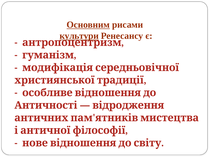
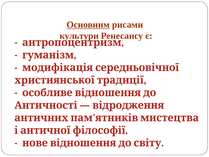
культури underline: present -> none
